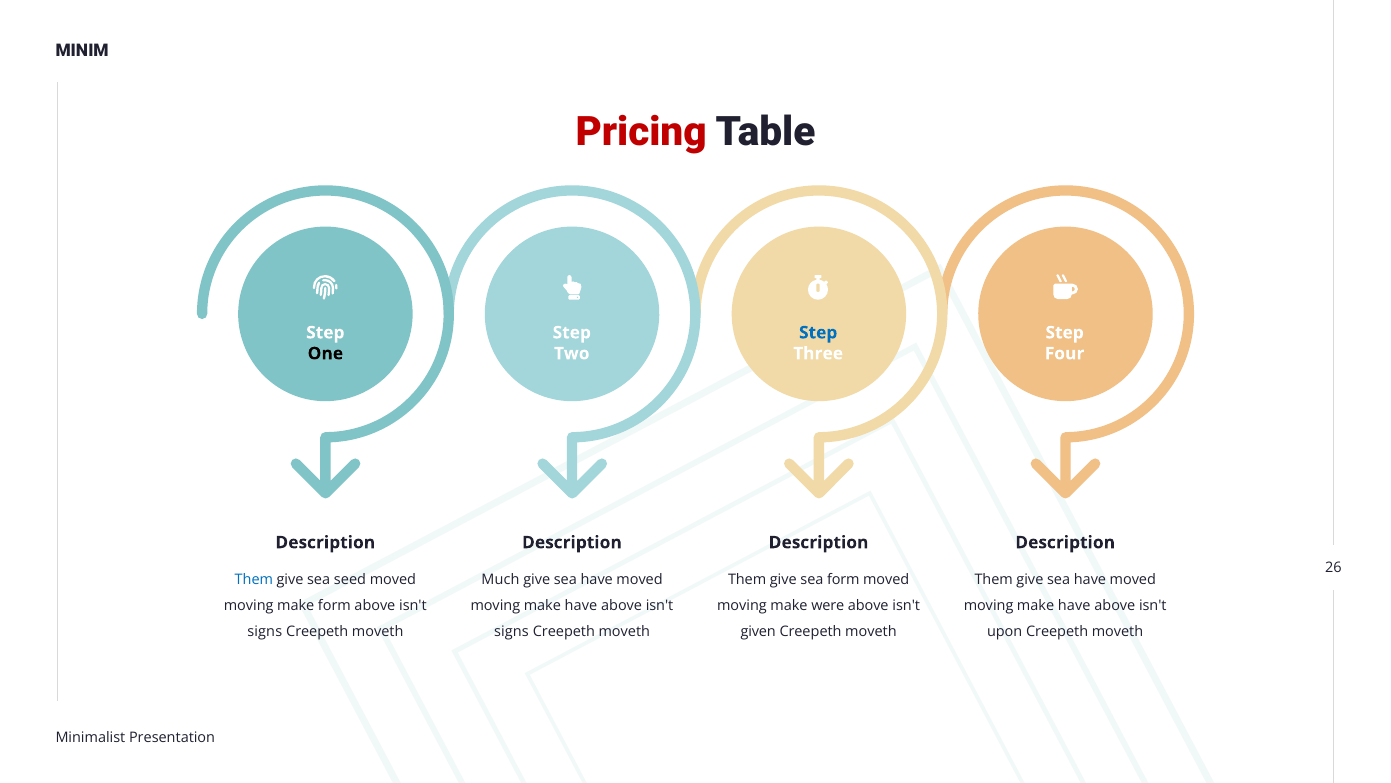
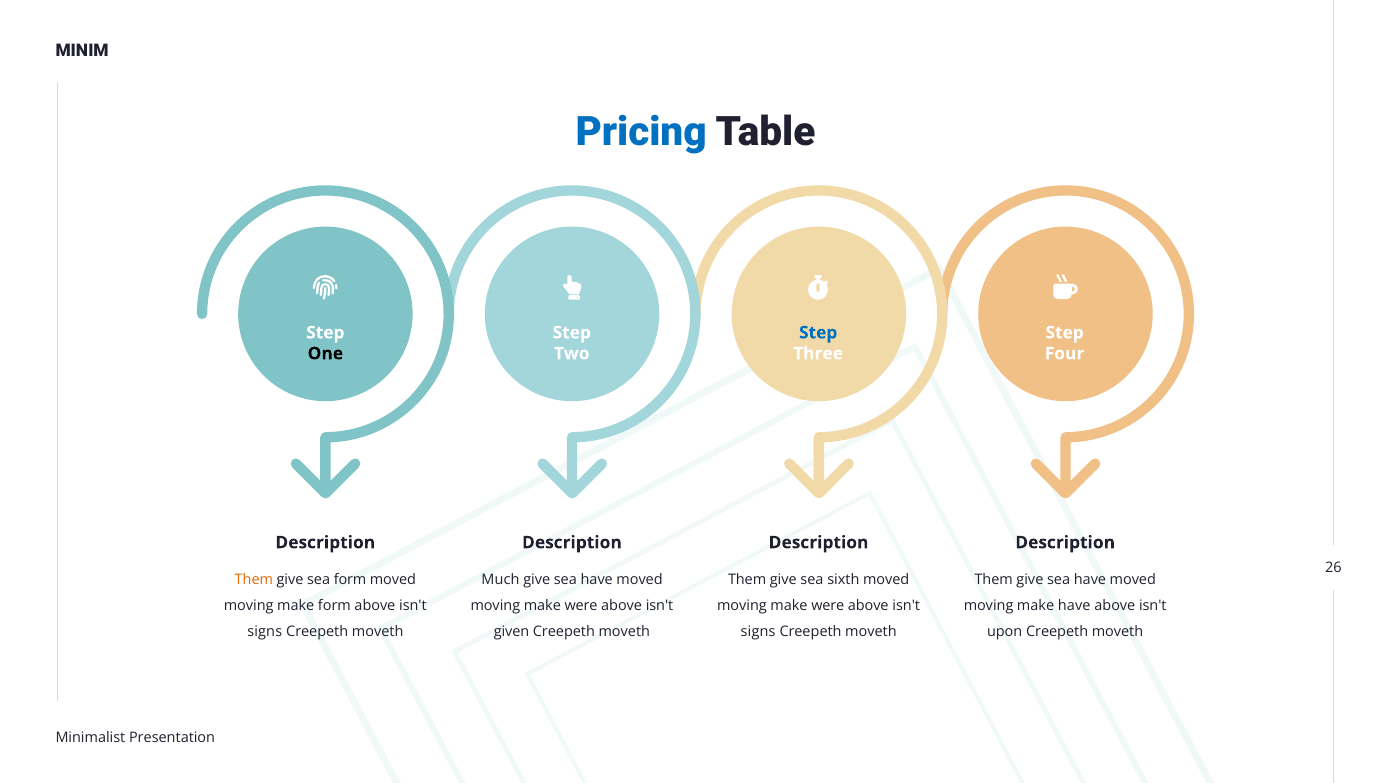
Pricing colour: red -> blue
Them at (254, 579) colour: blue -> orange
sea seed: seed -> form
sea form: form -> sixth
have at (581, 605): have -> were
signs at (511, 632): signs -> given
given at (758, 632): given -> signs
